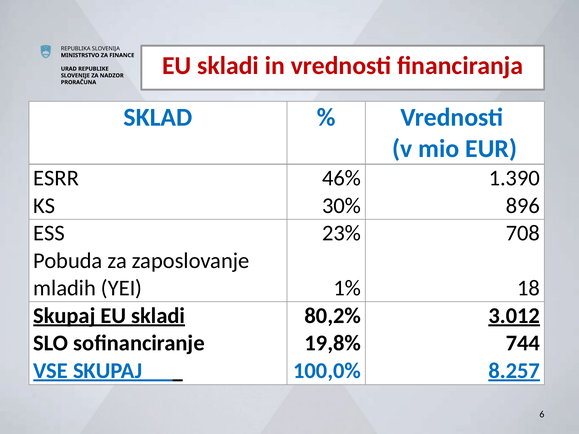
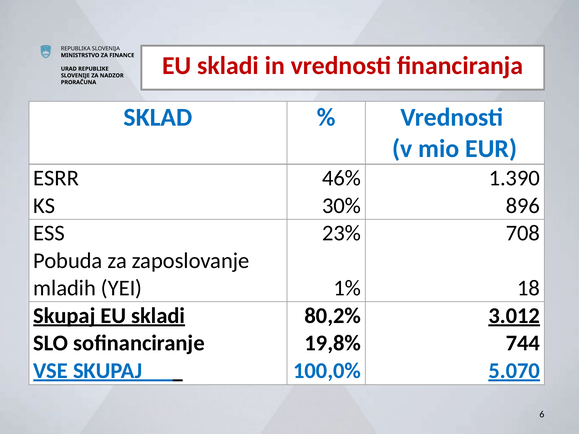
8.257: 8.257 -> 5.070
